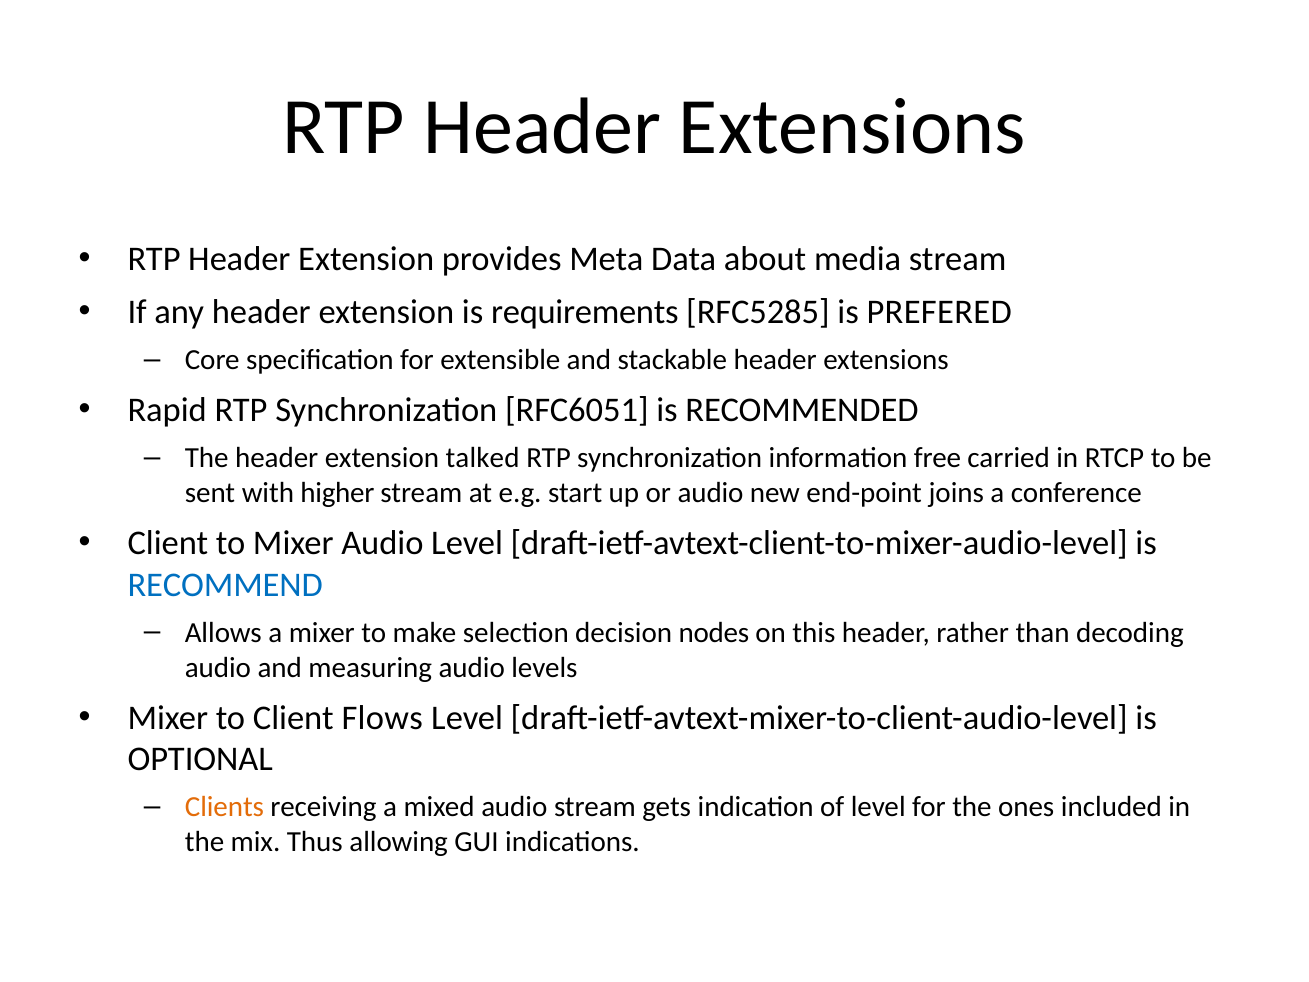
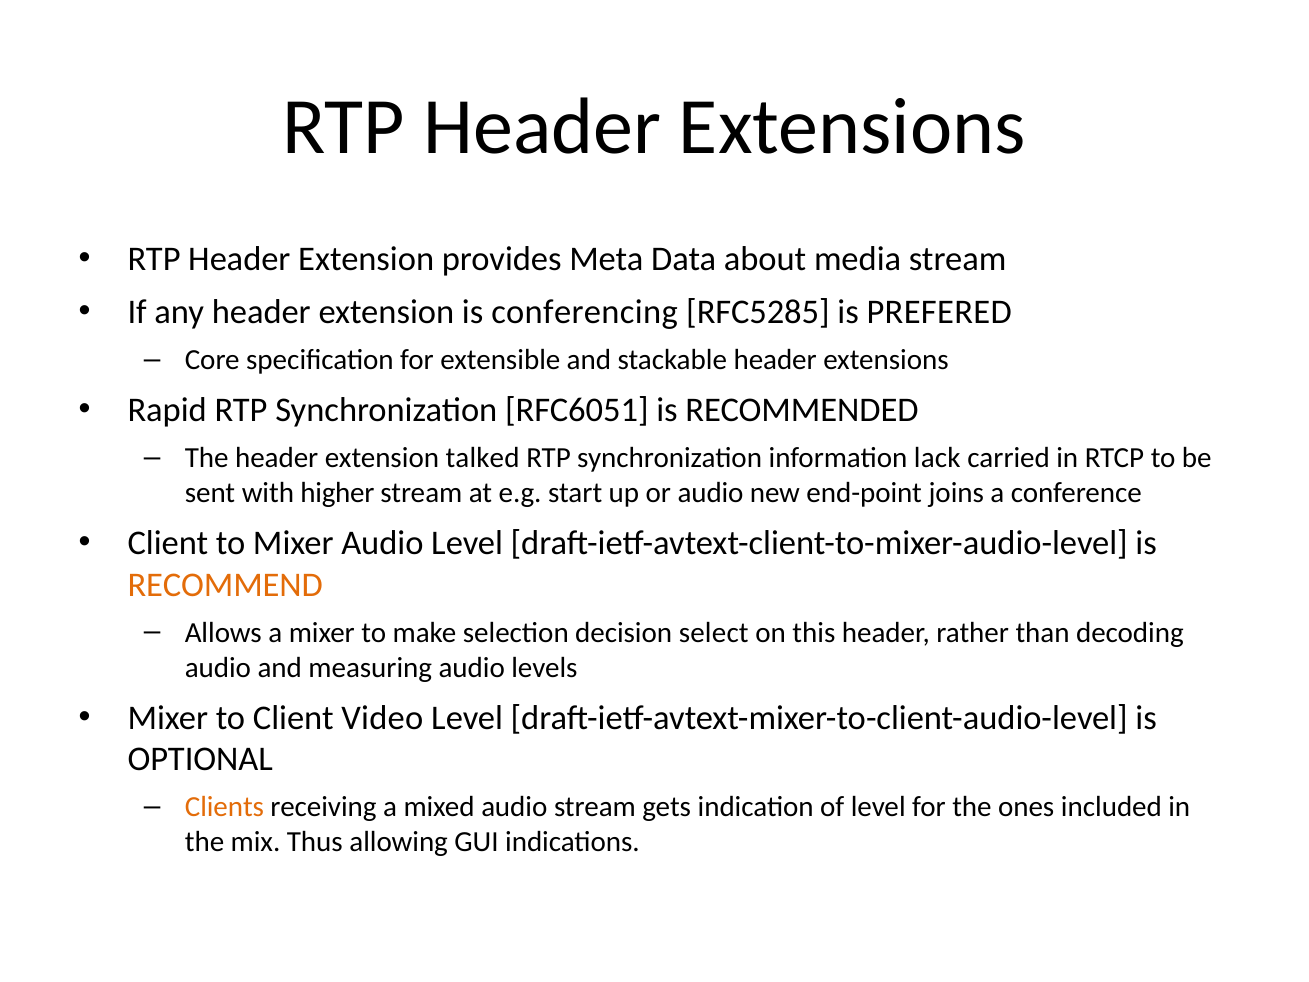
requirements: requirements -> conferencing
free: free -> lack
RECOMMEND colour: blue -> orange
nodes: nodes -> select
Flows: Flows -> Video
